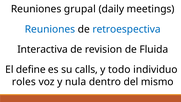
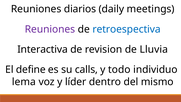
grupal: grupal -> diarios
Reuniones at (50, 29) colour: blue -> purple
Fluida: Fluida -> Lluvia
roles: roles -> lema
nula: nula -> líder
